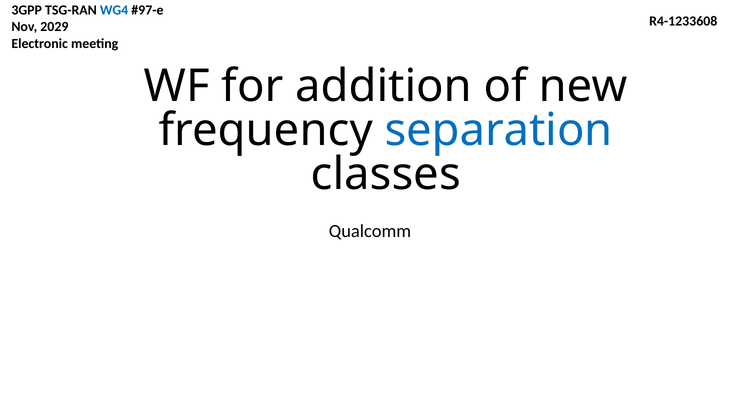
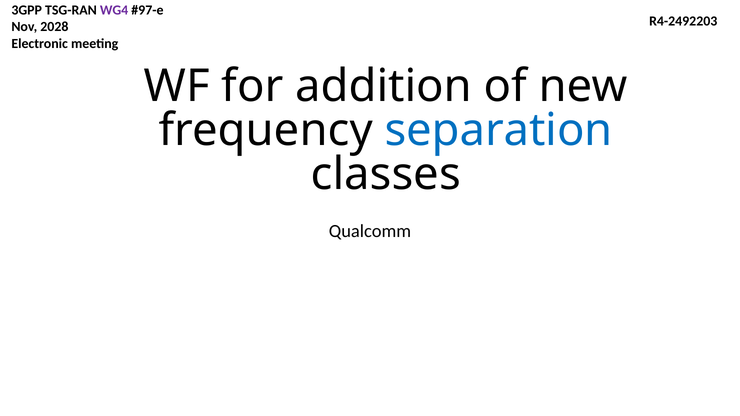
WG4 colour: blue -> purple
R4-1233608: R4-1233608 -> R4-2492203
2029: 2029 -> 2028
